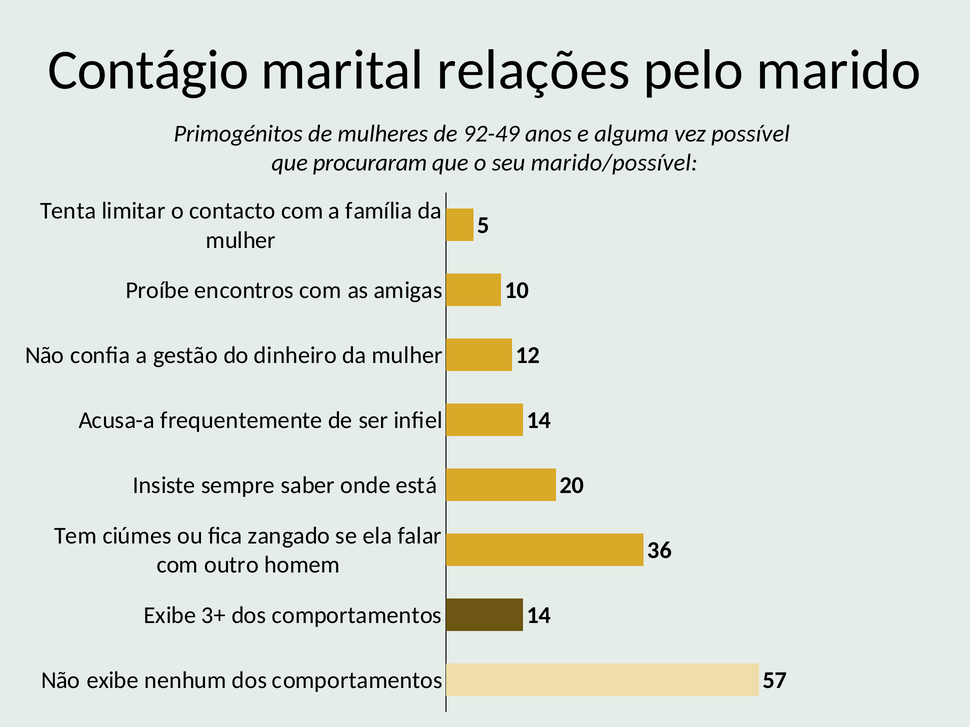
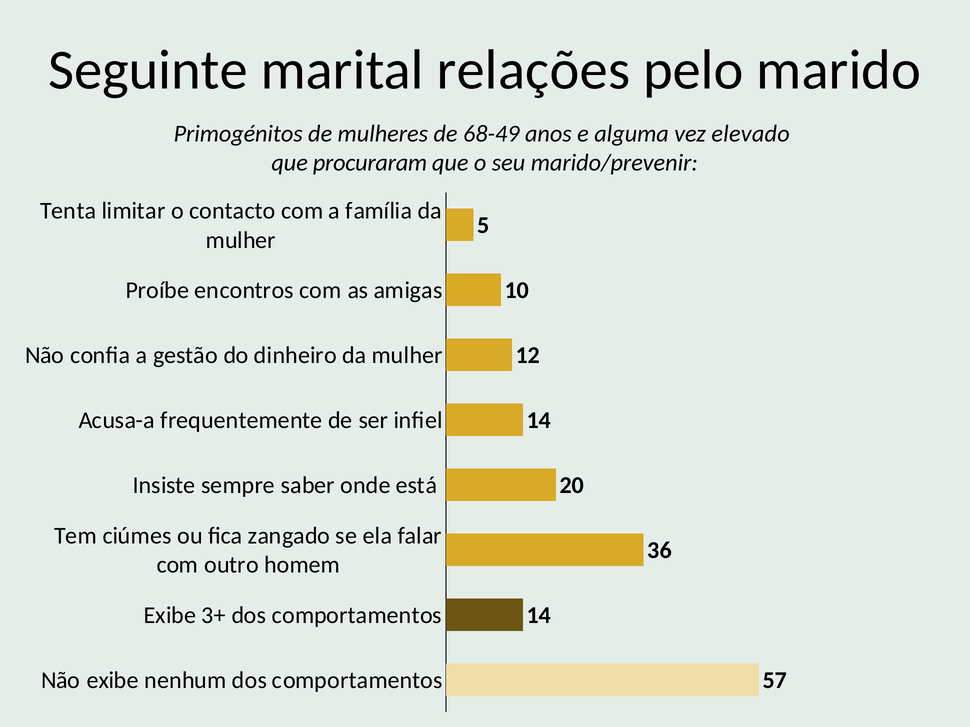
Contágio: Contágio -> Seguinte
92-49: 92-49 -> 68-49
possível: possível -> elevado
marido/possível: marido/possível -> marido/prevenir
